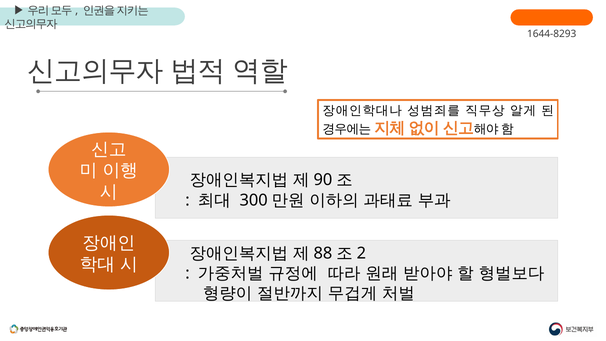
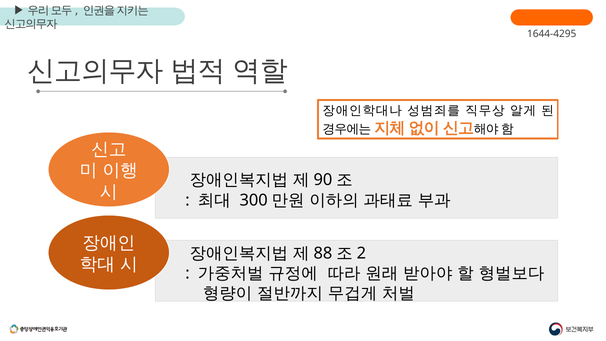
1644-8293: 1644-8293 -> 1644-4295
